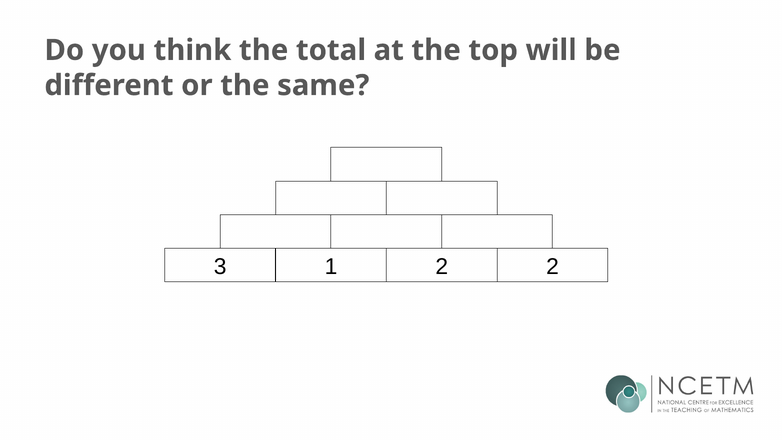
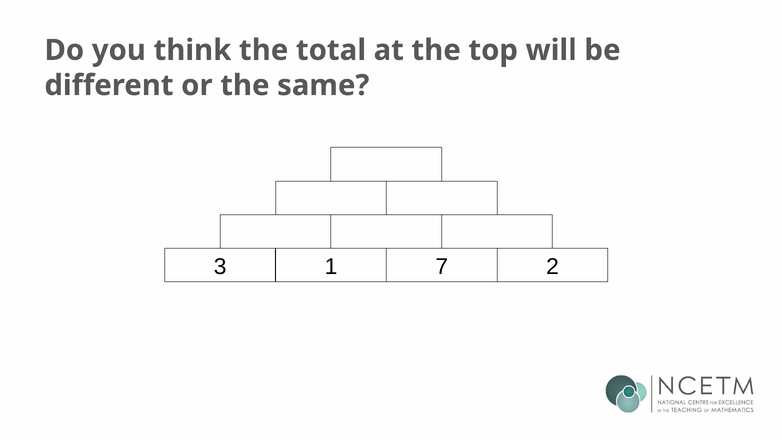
1 2: 2 -> 7
